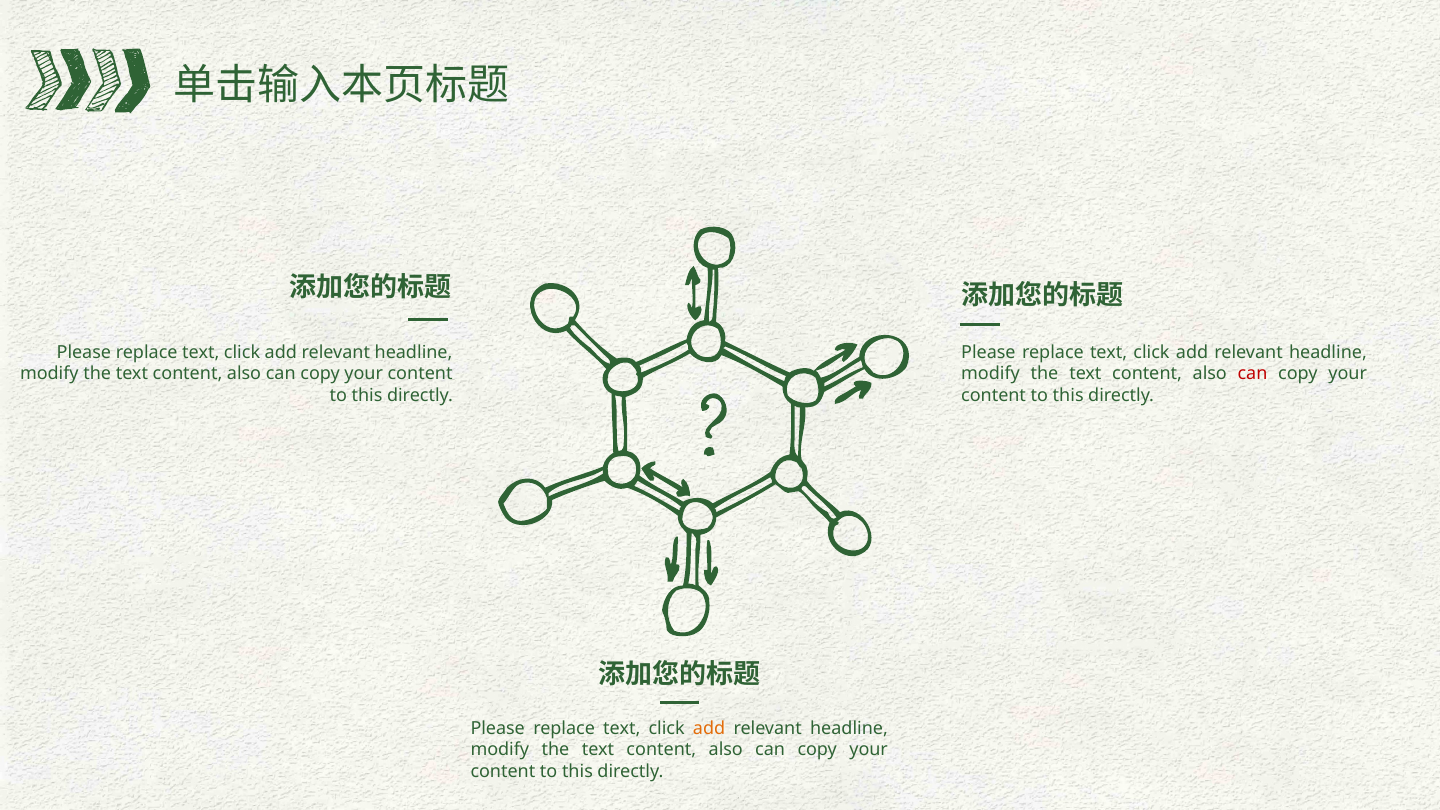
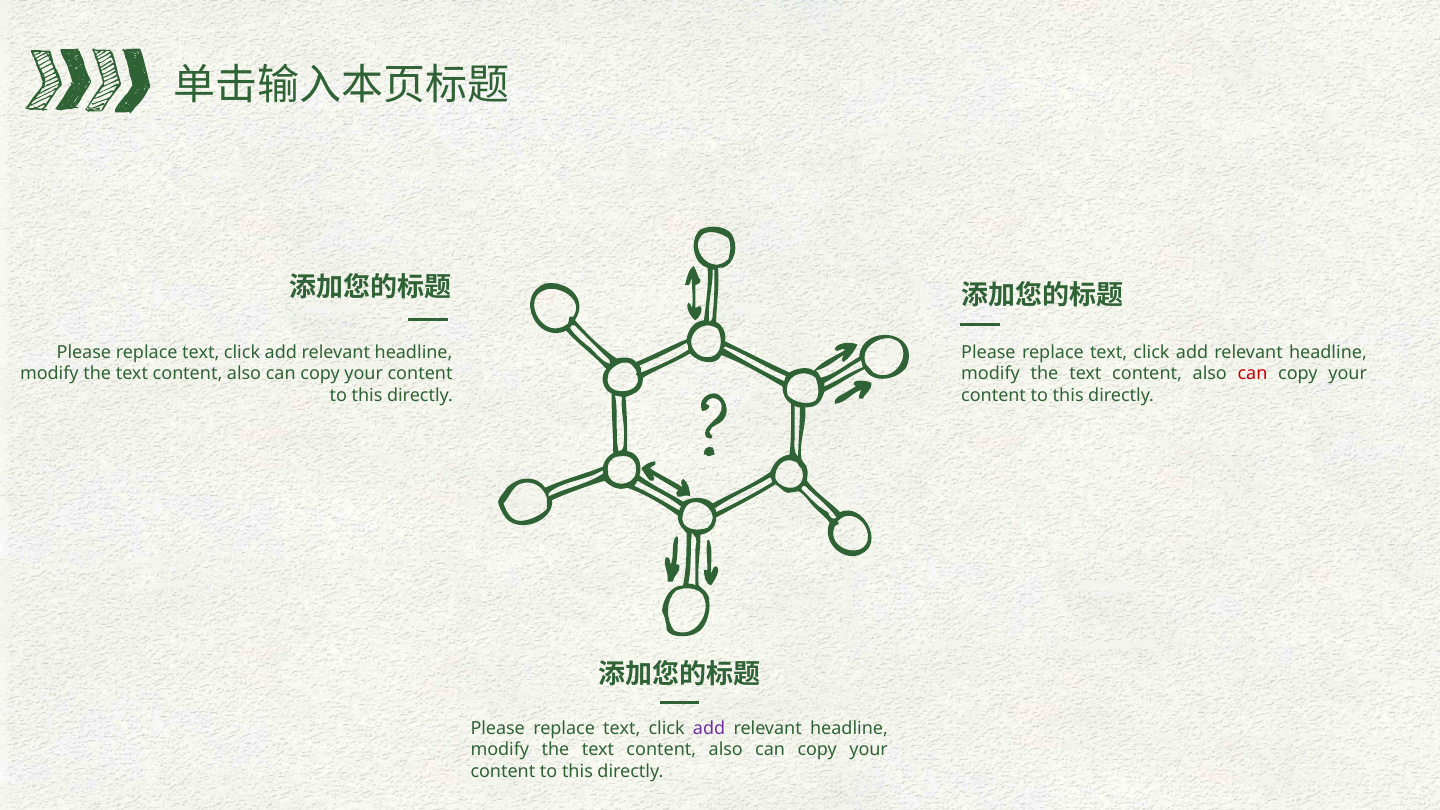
add at (709, 728) colour: orange -> purple
